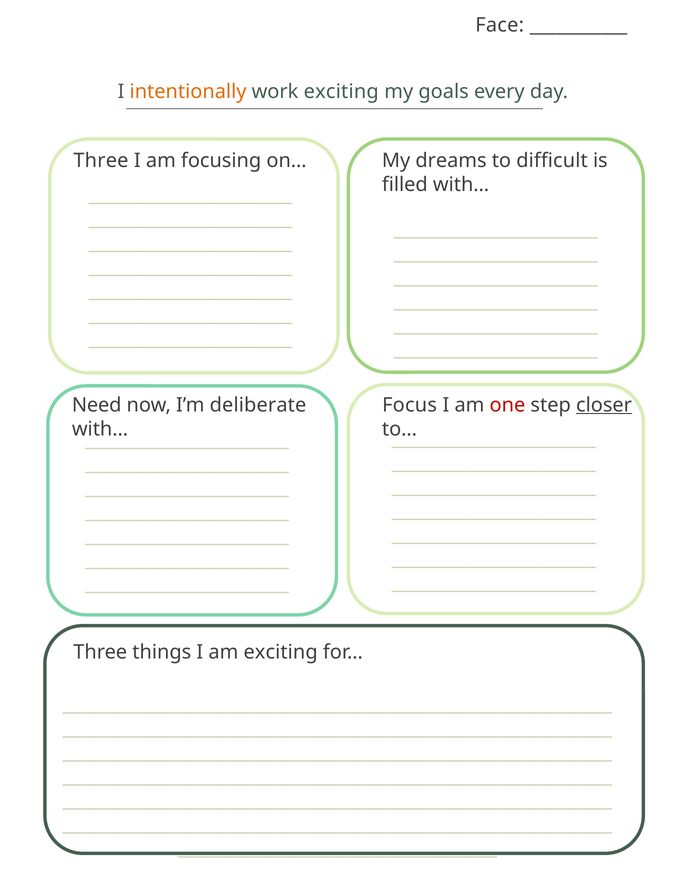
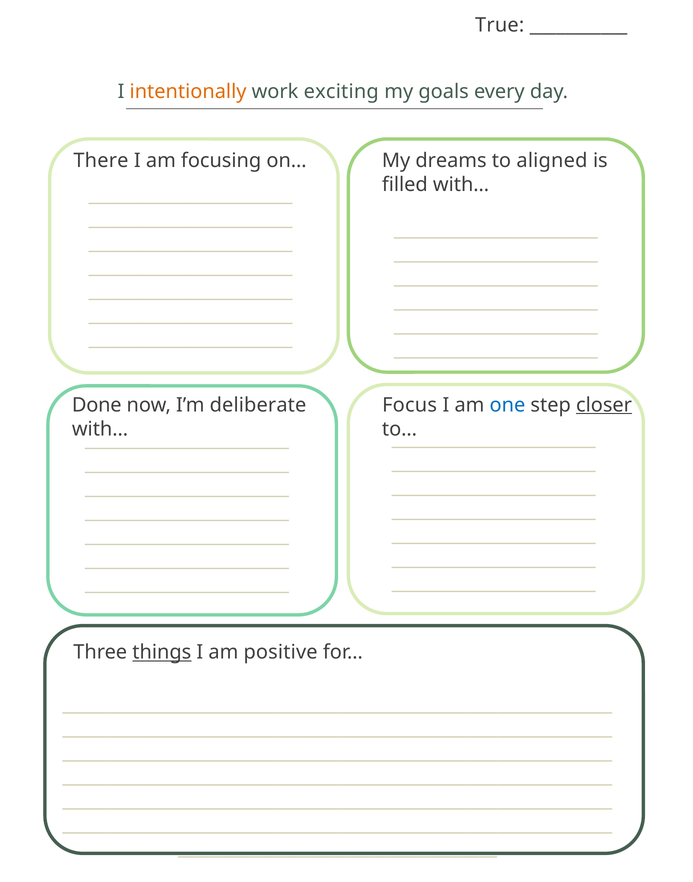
Face: Face -> True
Three at (101, 161): Three -> There
difficult: difficult -> aligned
Need: Need -> Done
one colour: red -> blue
things underline: none -> present
am exciting: exciting -> positive
